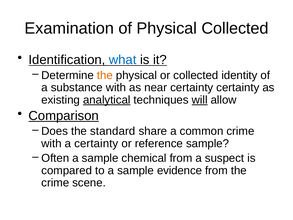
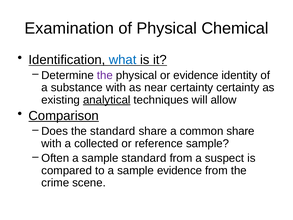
Physical Collected: Collected -> Chemical
the at (105, 75) colour: orange -> purple
or collected: collected -> evidence
will underline: present -> none
common crime: crime -> share
a certainty: certainty -> collected
sample chemical: chemical -> standard
